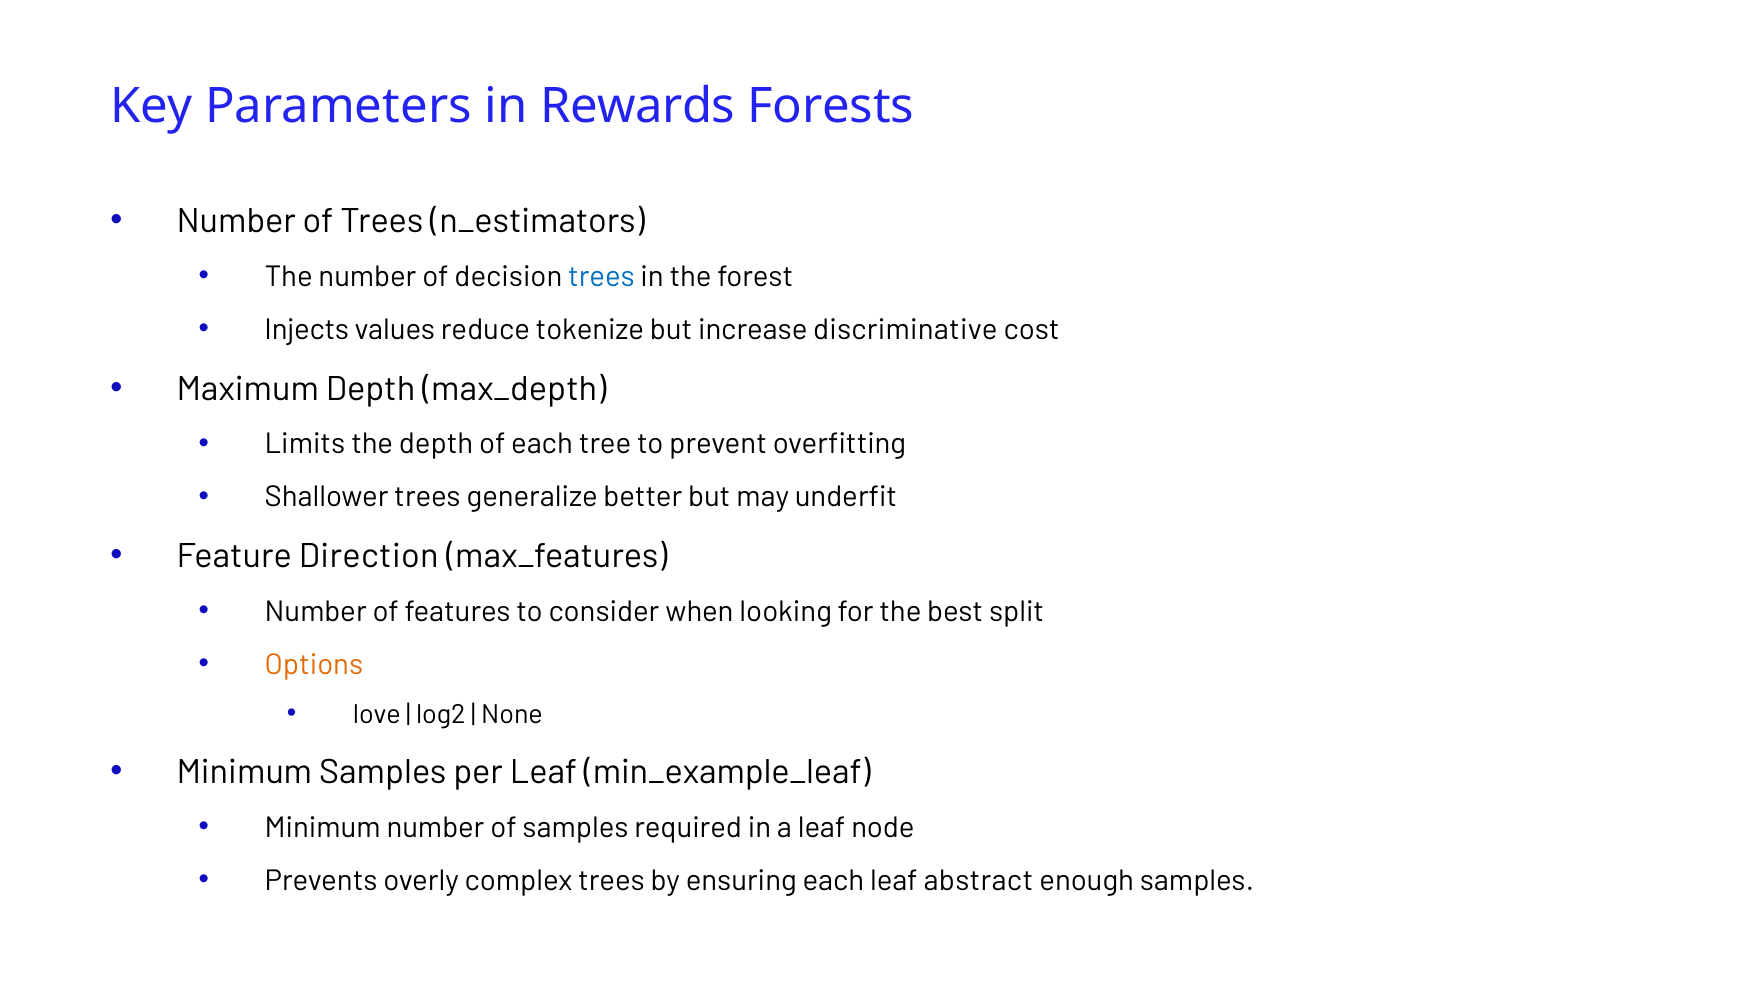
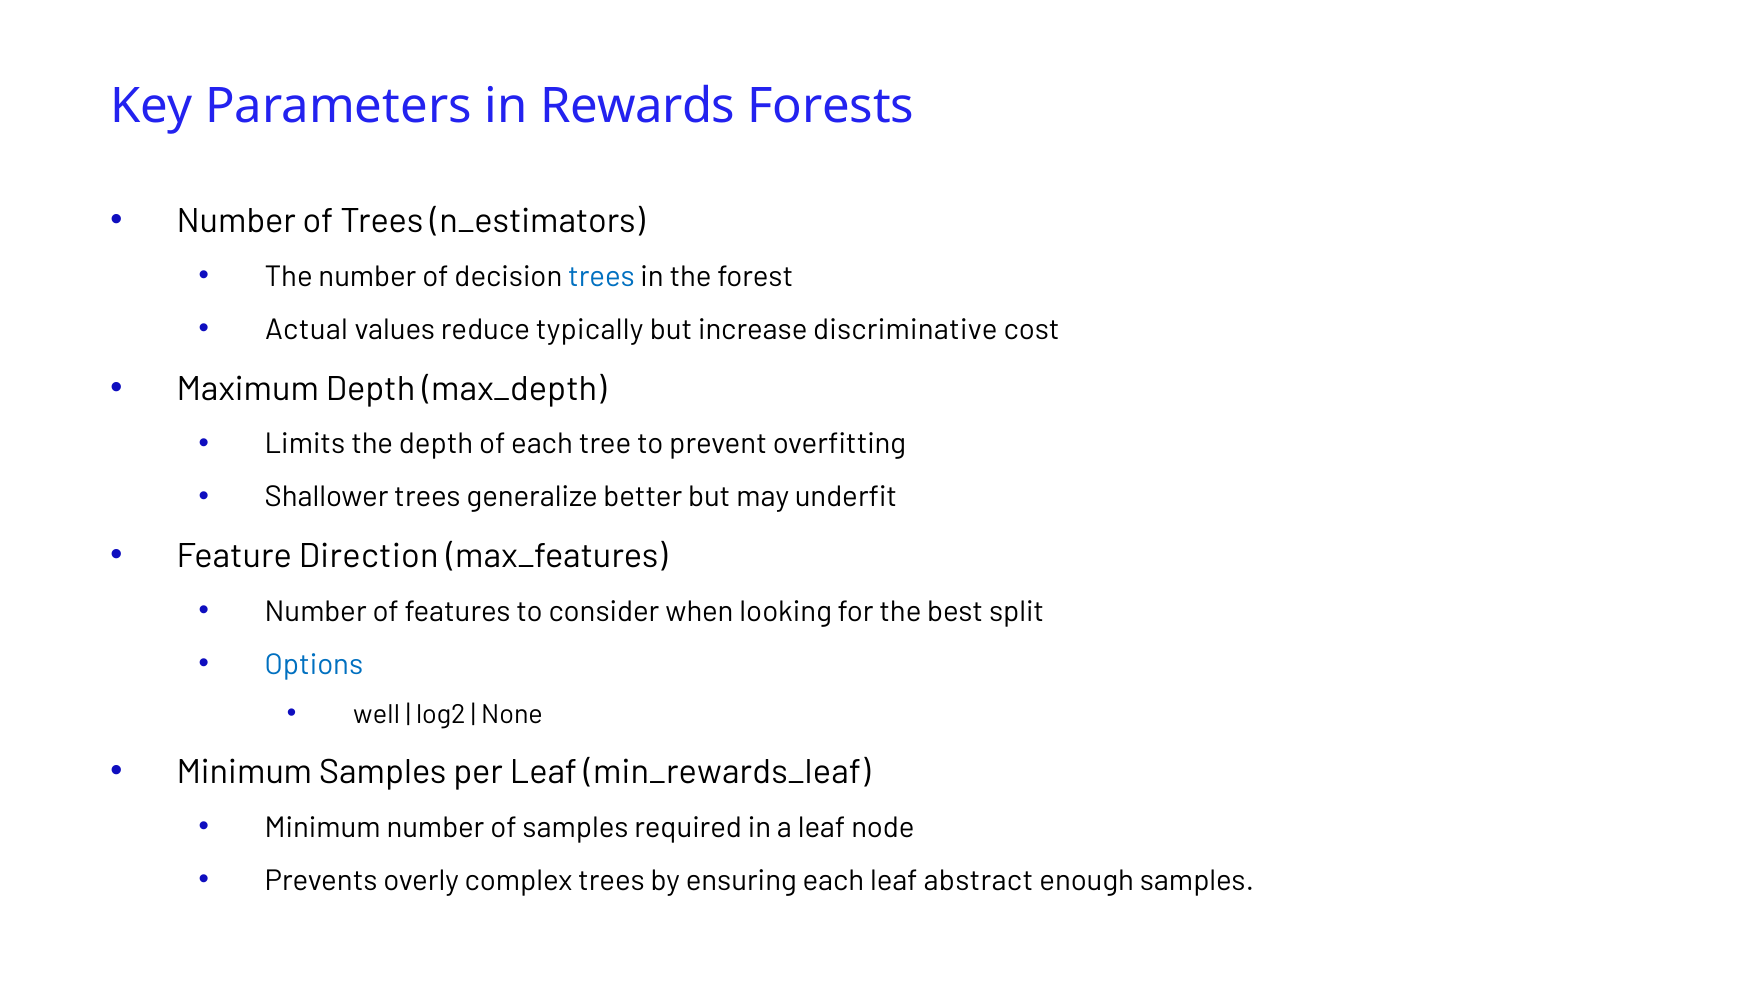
Injects: Injects -> Actual
tokenize: tokenize -> typically
Options colour: orange -> blue
love: love -> well
min_example_leaf: min_example_leaf -> min_rewards_leaf
